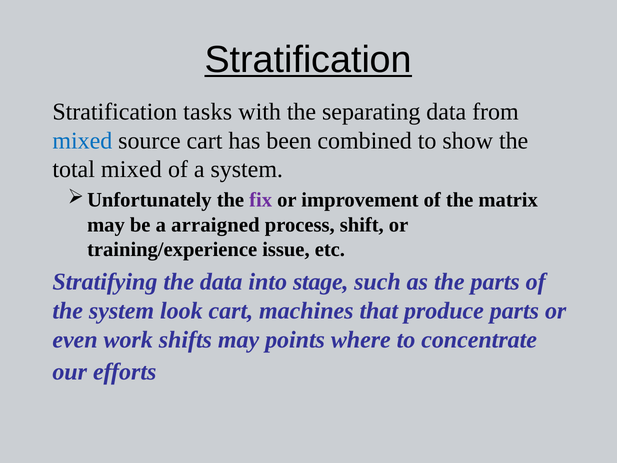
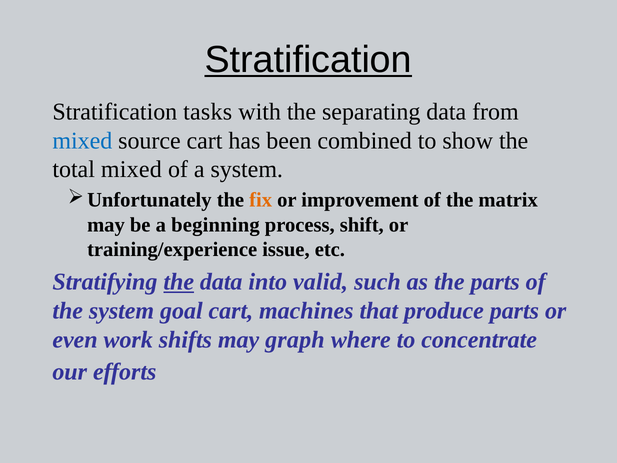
fix colour: purple -> orange
arraigned: arraigned -> beginning
the at (179, 282) underline: none -> present
stage: stage -> valid
look: look -> goal
points: points -> graph
